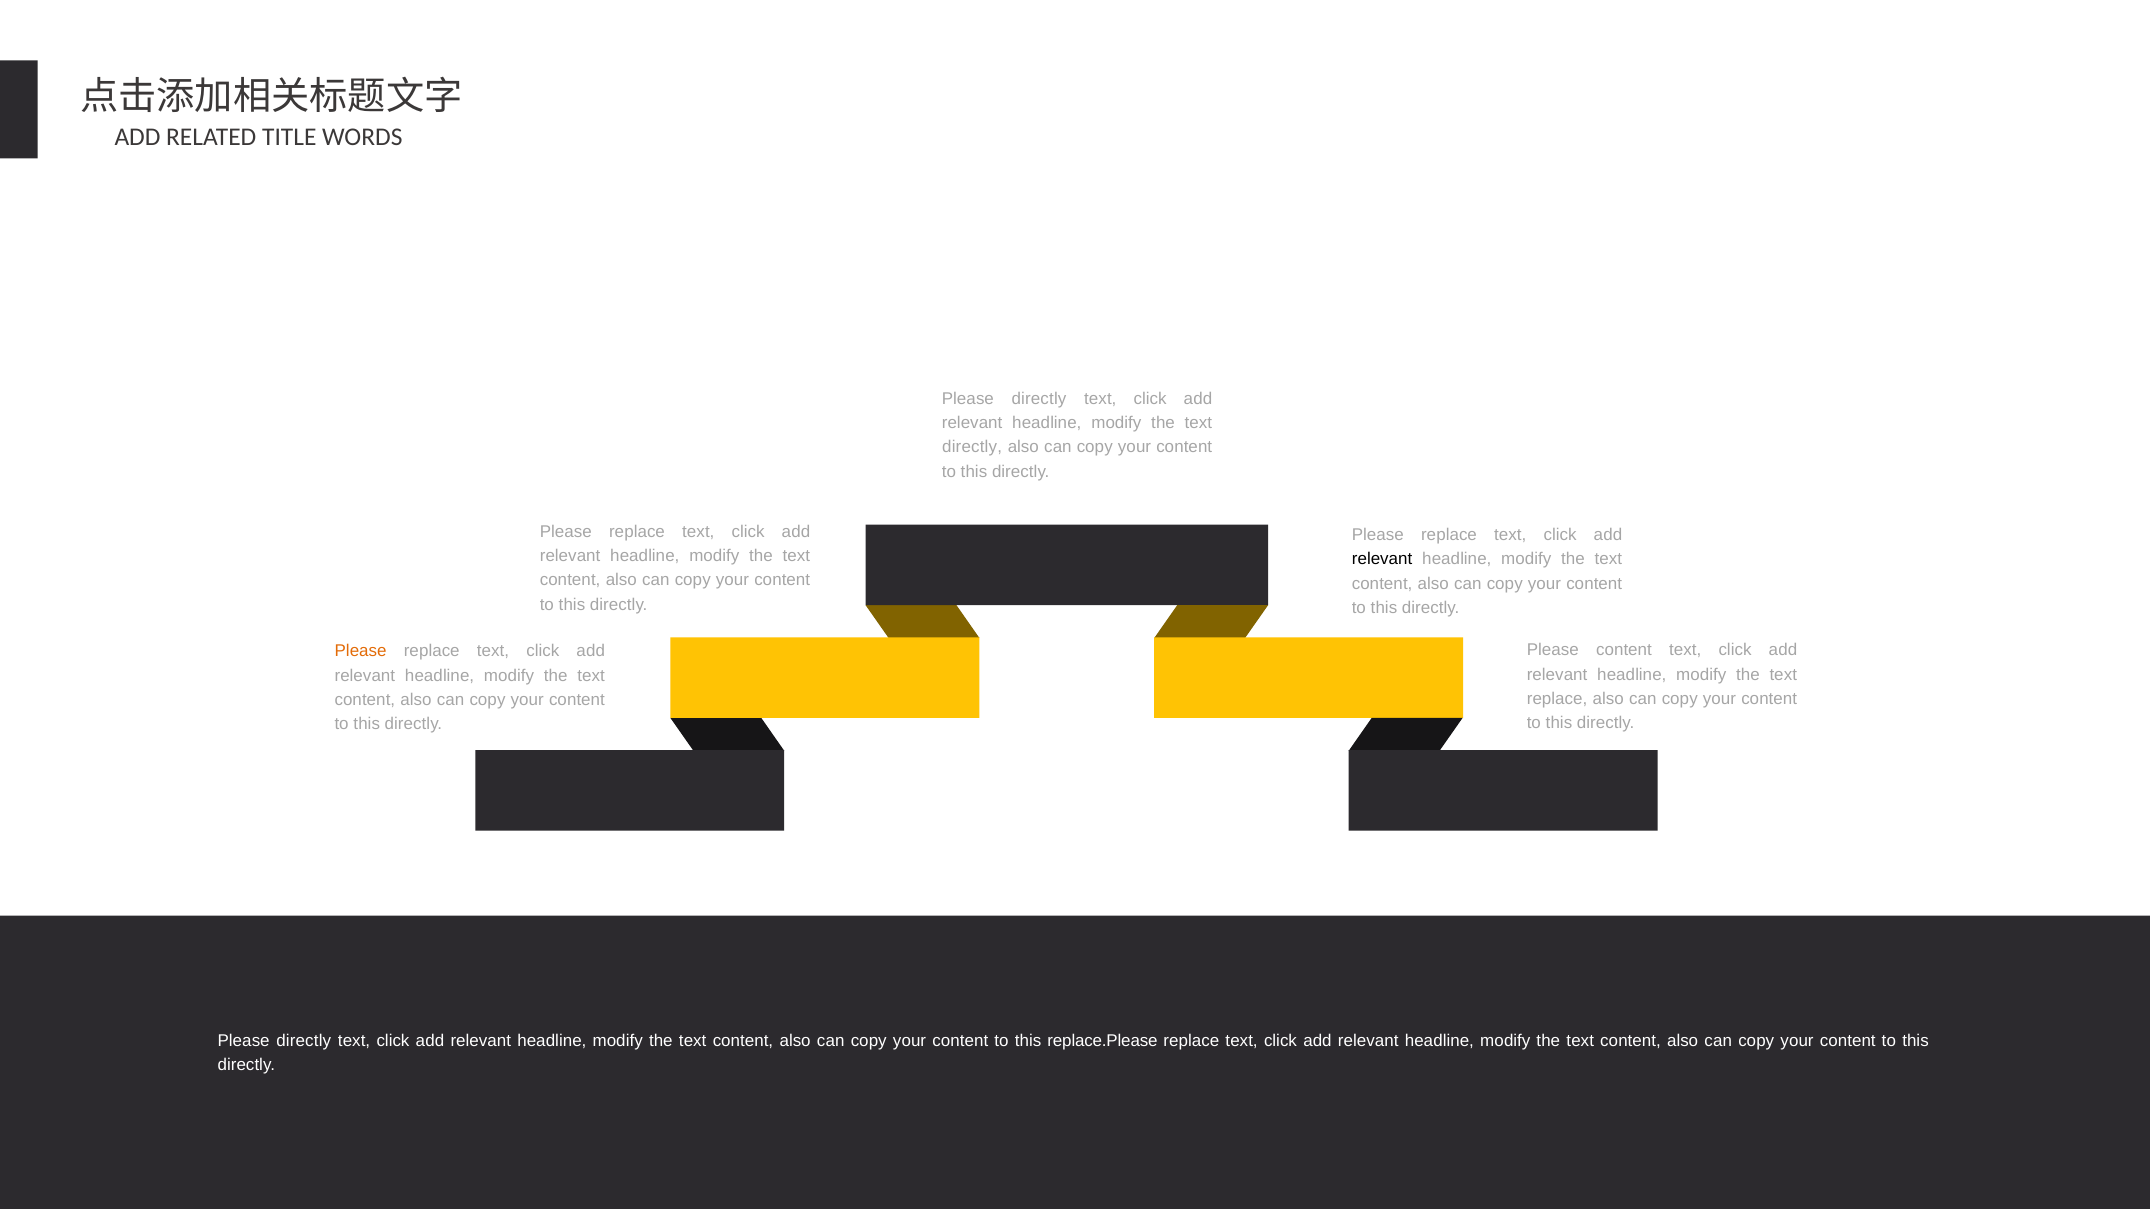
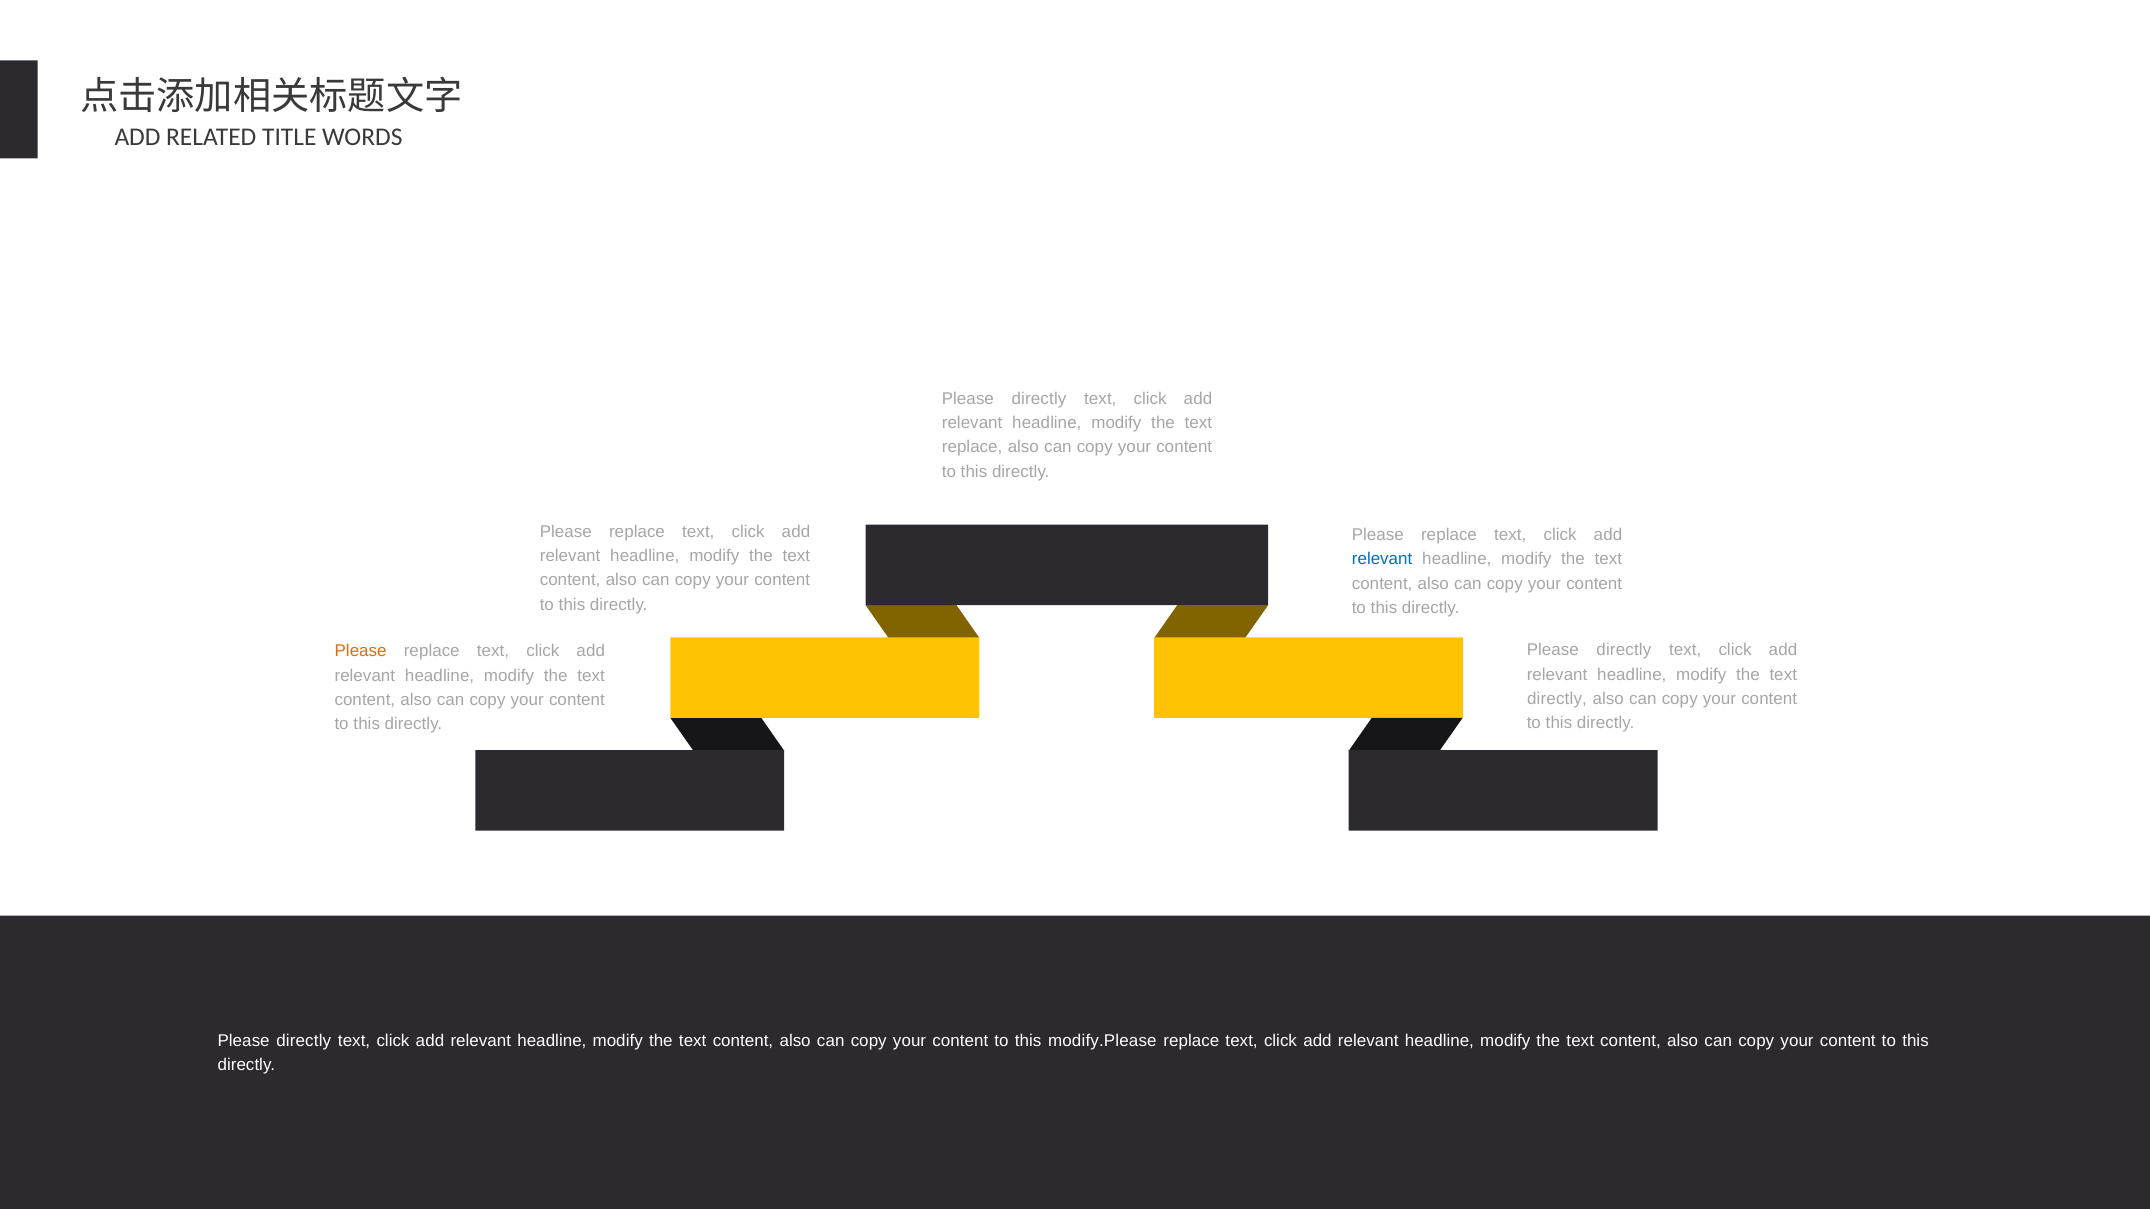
directly at (972, 447): directly -> replace
relevant at (1382, 559) colour: black -> blue
content at (1624, 650): content -> directly
replace at (1557, 699): replace -> directly
replace.Please: replace.Please -> modify.Please
